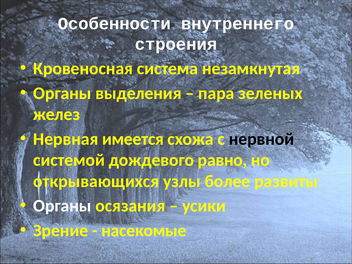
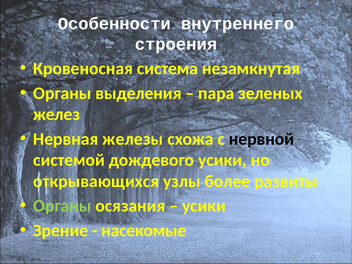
имеется: имеется -> железы
дождевого равно: равно -> усики
Органы at (62, 206) colour: white -> light green
